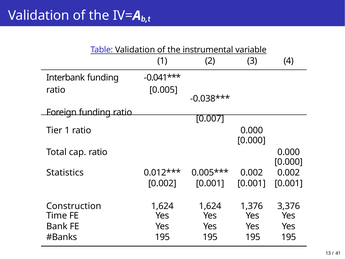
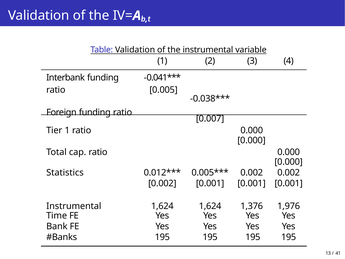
Construction at (74, 206): Construction -> Instrumental
3,376: 3,376 -> 1,976
